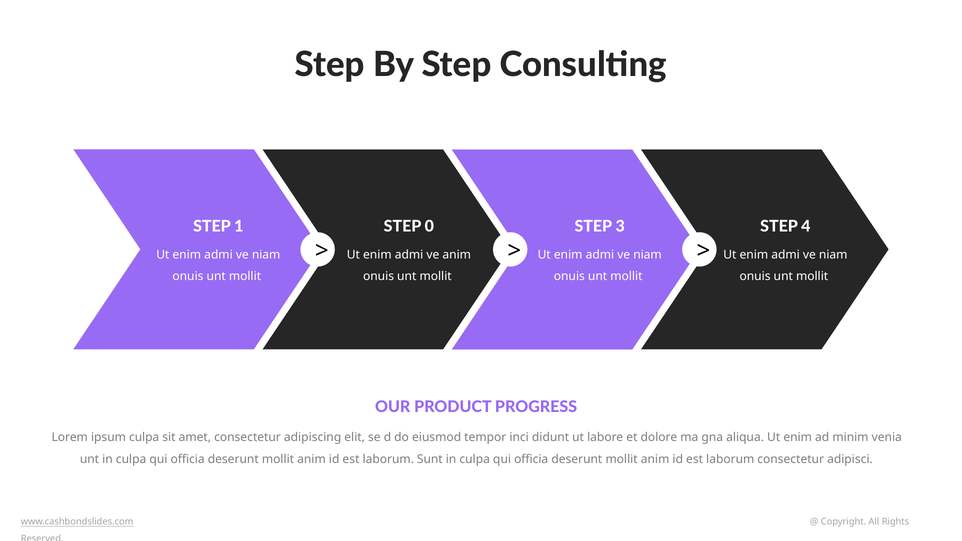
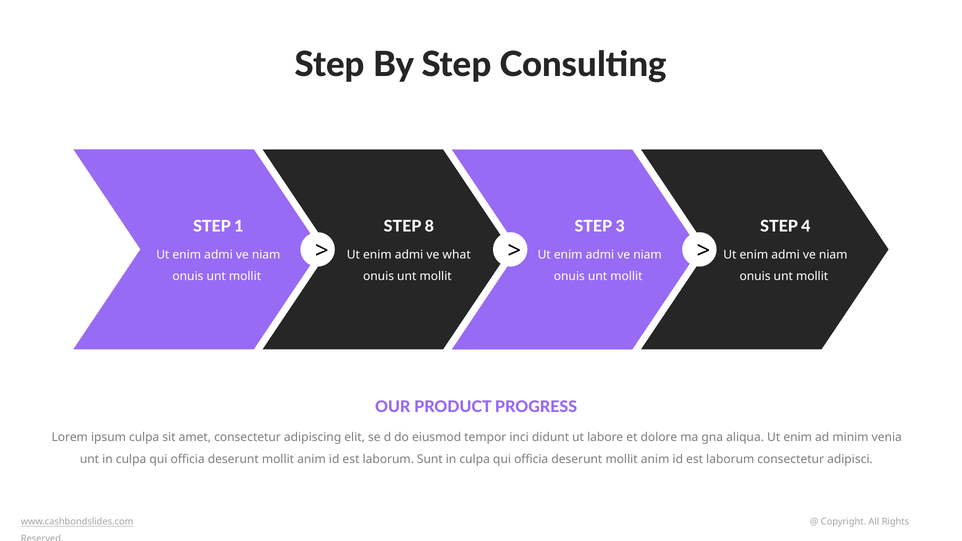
0: 0 -> 8
ve anim: anim -> what
